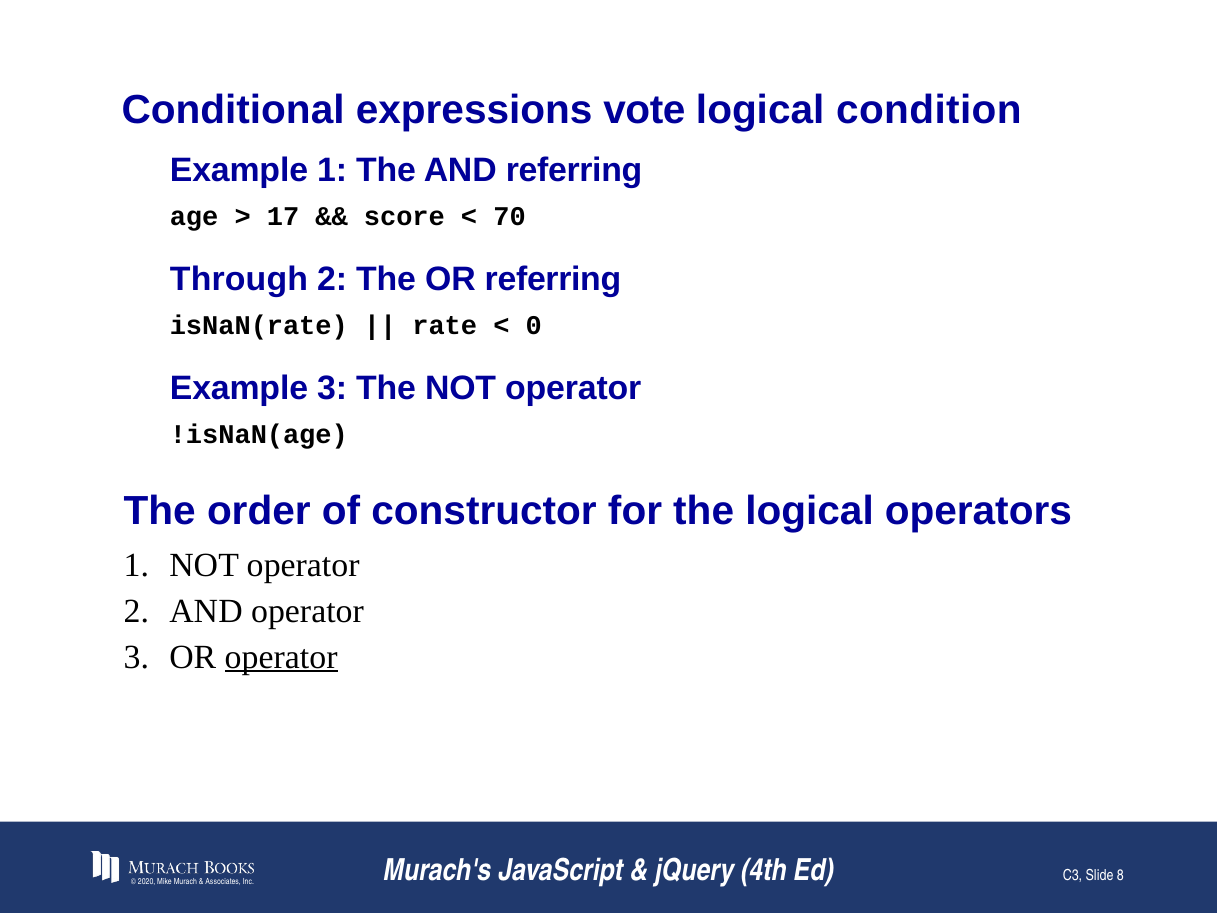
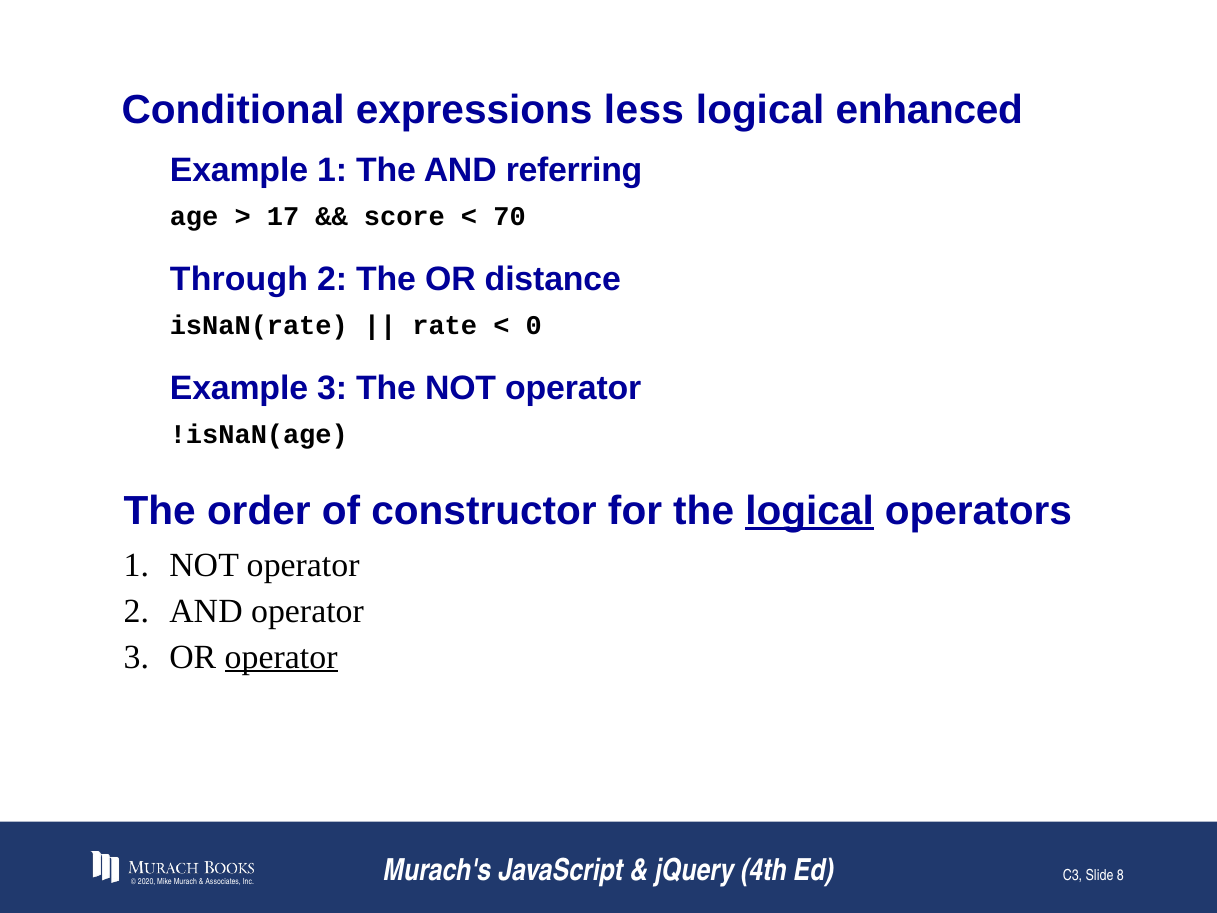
vote: vote -> less
condition: condition -> enhanced
OR referring: referring -> distance
logical at (810, 511) underline: none -> present
